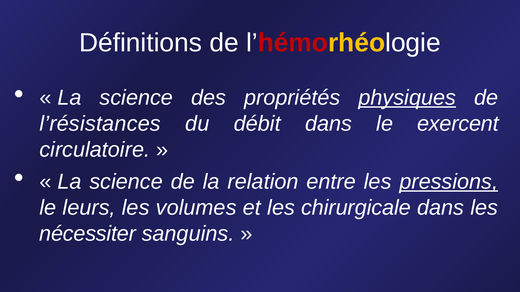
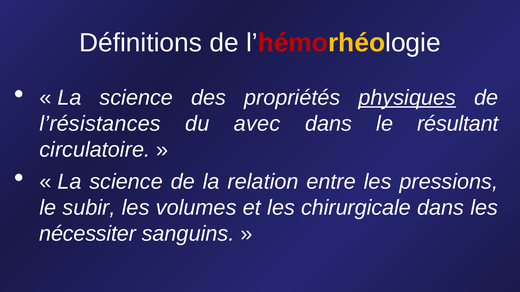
débit: débit -> avec
exercent: exercent -> résultant
pressions underline: present -> none
leurs: leurs -> subir
